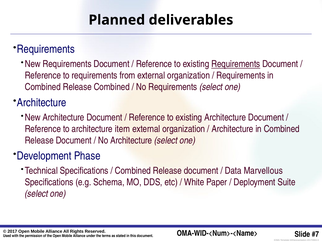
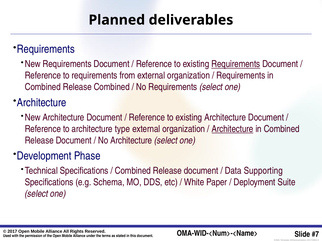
item: item -> type
Architecture at (233, 129) underline: none -> present
Marvellous: Marvellous -> Supporting
